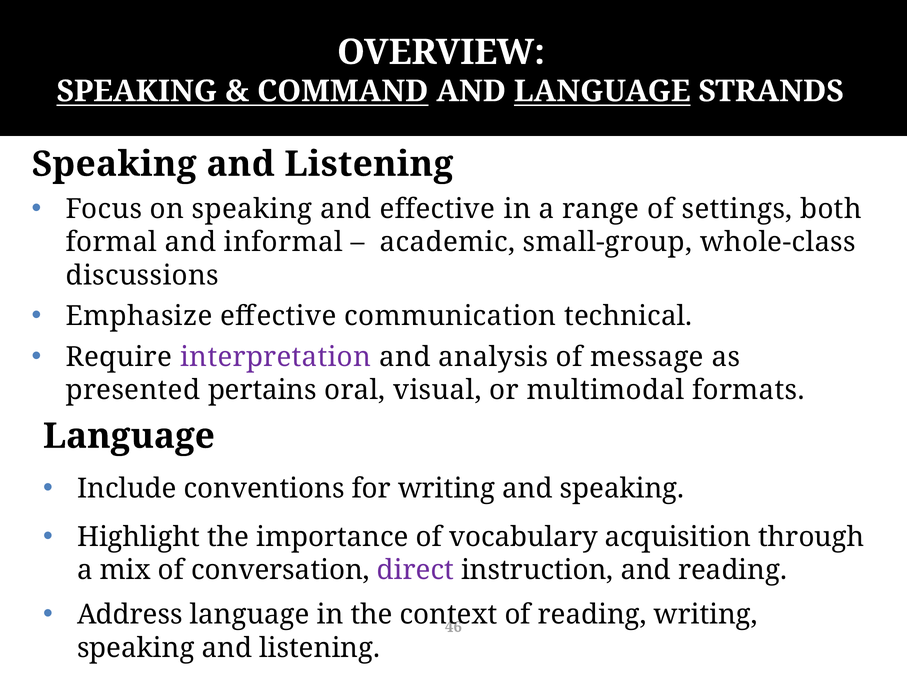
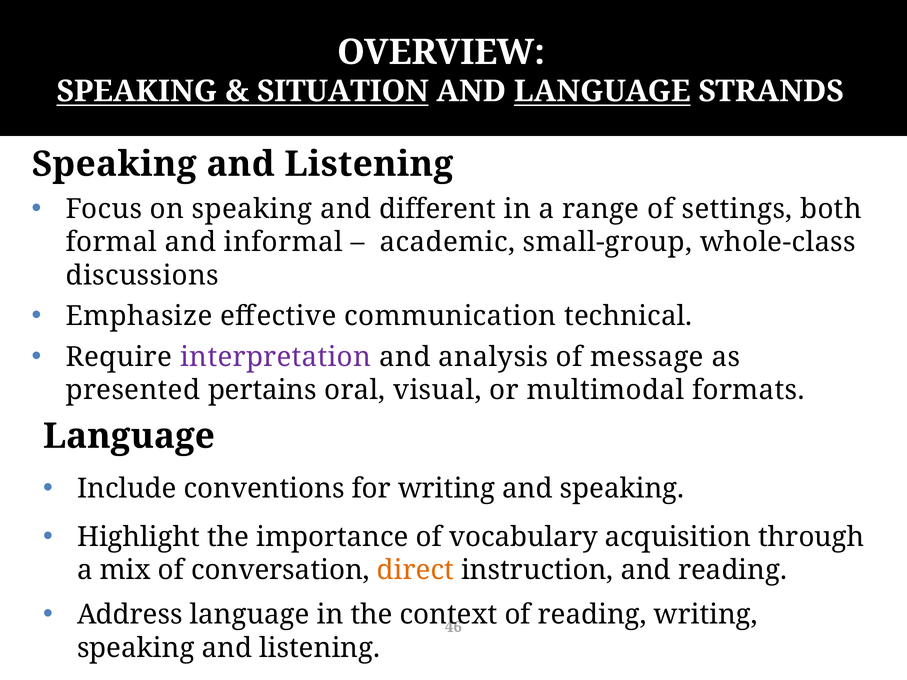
COMMAND: COMMAND -> SITUATION
and effective: effective -> different
direct colour: purple -> orange
